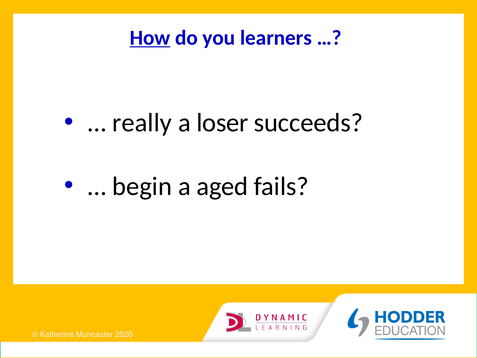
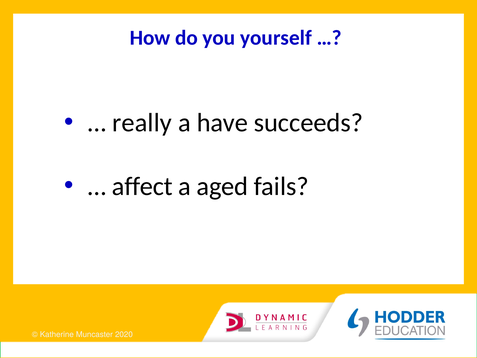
How underline: present -> none
learners: learners -> yourself
loser: loser -> have
begin: begin -> affect
